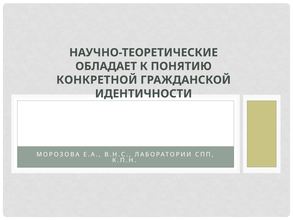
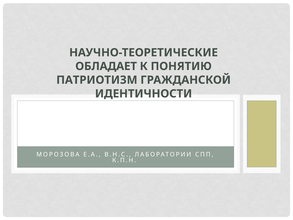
КОНКРЕТНОЙ: КОНКРЕТНОЙ -> ПАТРИОТИЗМ
